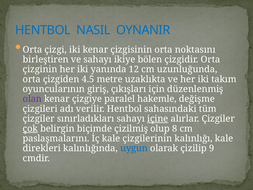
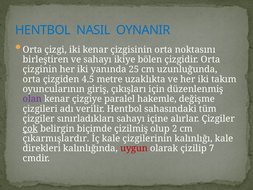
12: 12 -> 25
içine underline: present -> none
8: 8 -> 2
paslaşmalarını: paslaşmalarını -> çıkarmışlardır
uygun colour: blue -> red
9: 9 -> 7
